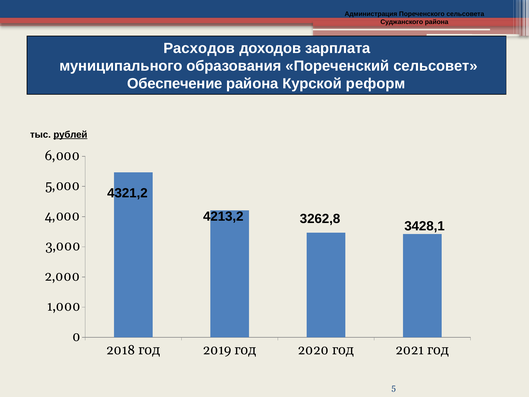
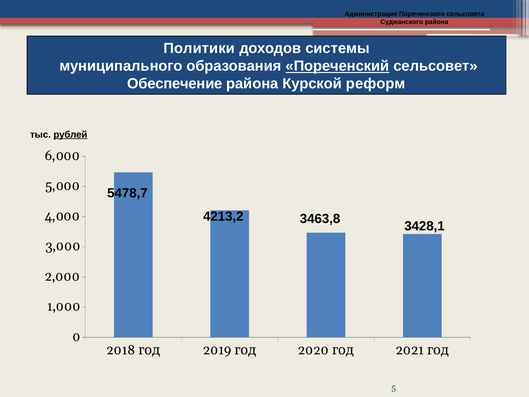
Расходов: Расходов -> Политики
зарплата: зарплата -> системы
Пореченский underline: none -> present
4321,2: 4321,2 -> 5478,7
3262,8: 3262,8 -> 3463,8
